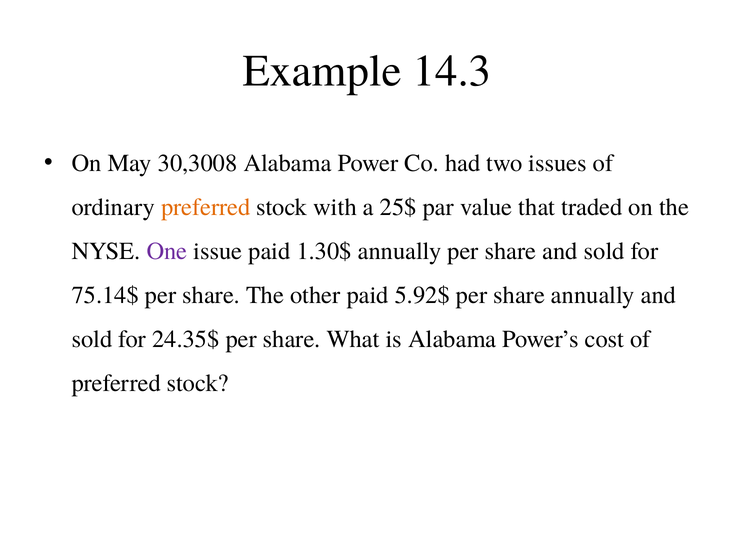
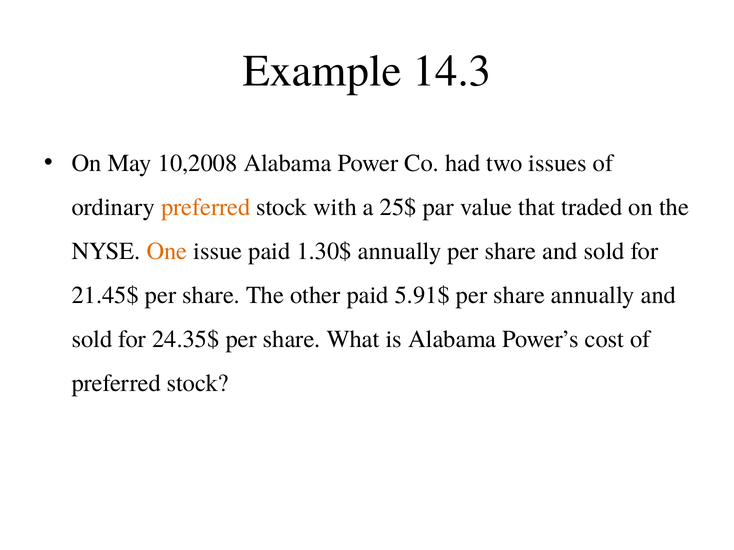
30,3008: 30,3008 -> 10,2008
One colour: purple -> orange
75.14$: 75.14$ -> 21.45$
5.92$: 5.92$ -> 5.91$
